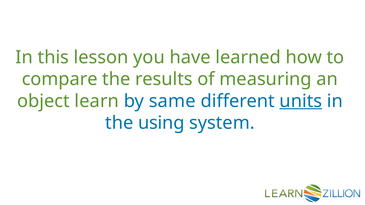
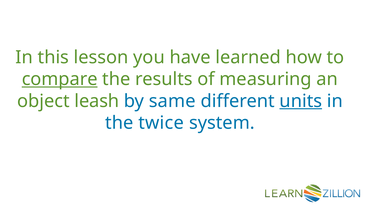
compare underline: none -> present
learn: learn -> leash
using: using -> twice
